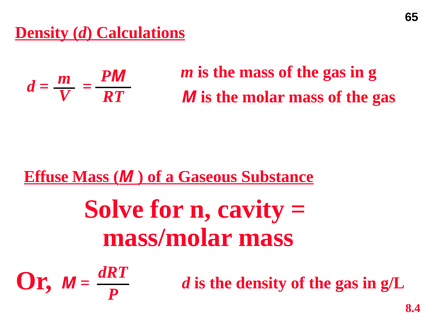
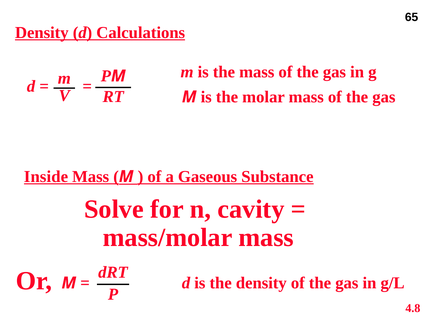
Effuse: Effuse -> Inside
8.4: 8.4 -> 4.8
